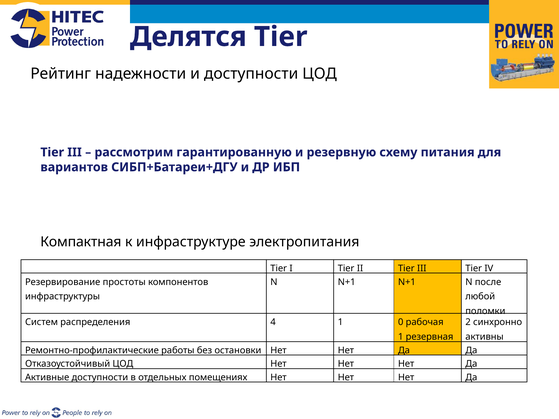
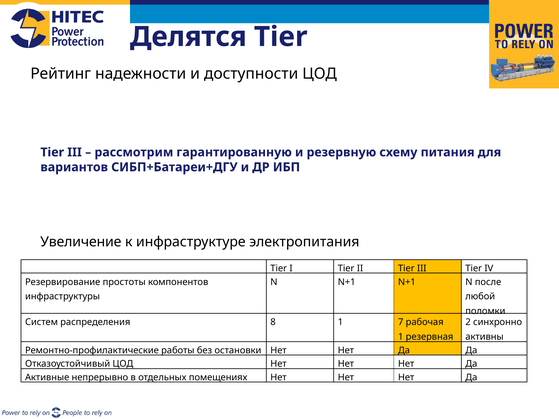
Компактная: Компактная -> Увеличение
4: 4 -> 8
0: 0 -> 7
Активные доступности: доступности -> непрерывно
